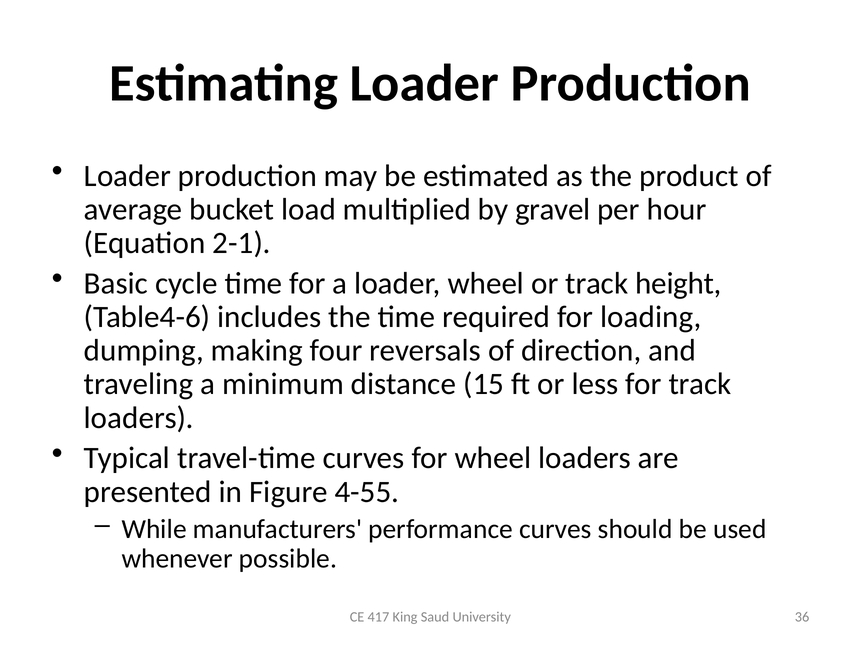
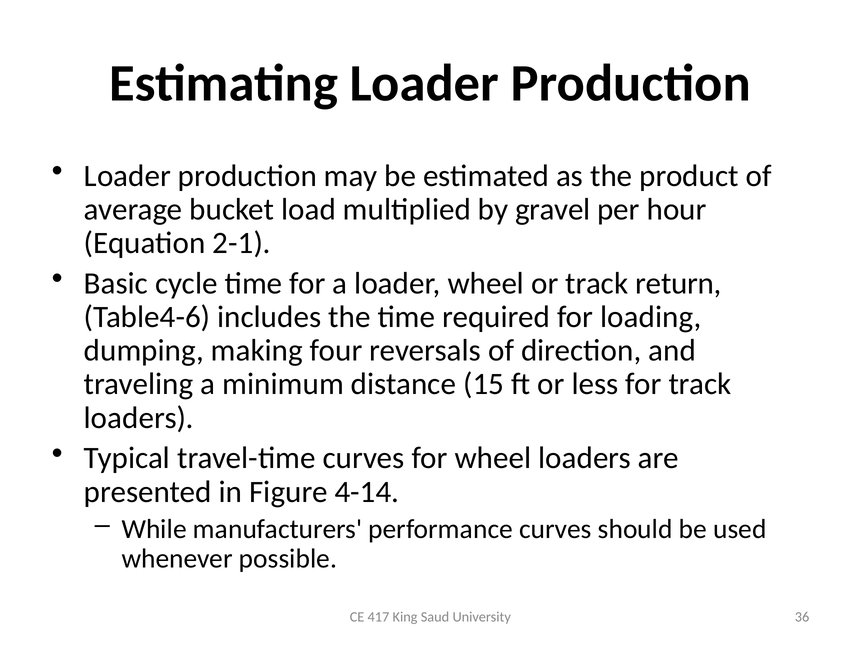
height: height -> return
4-55: 4-55 -> 4-14
